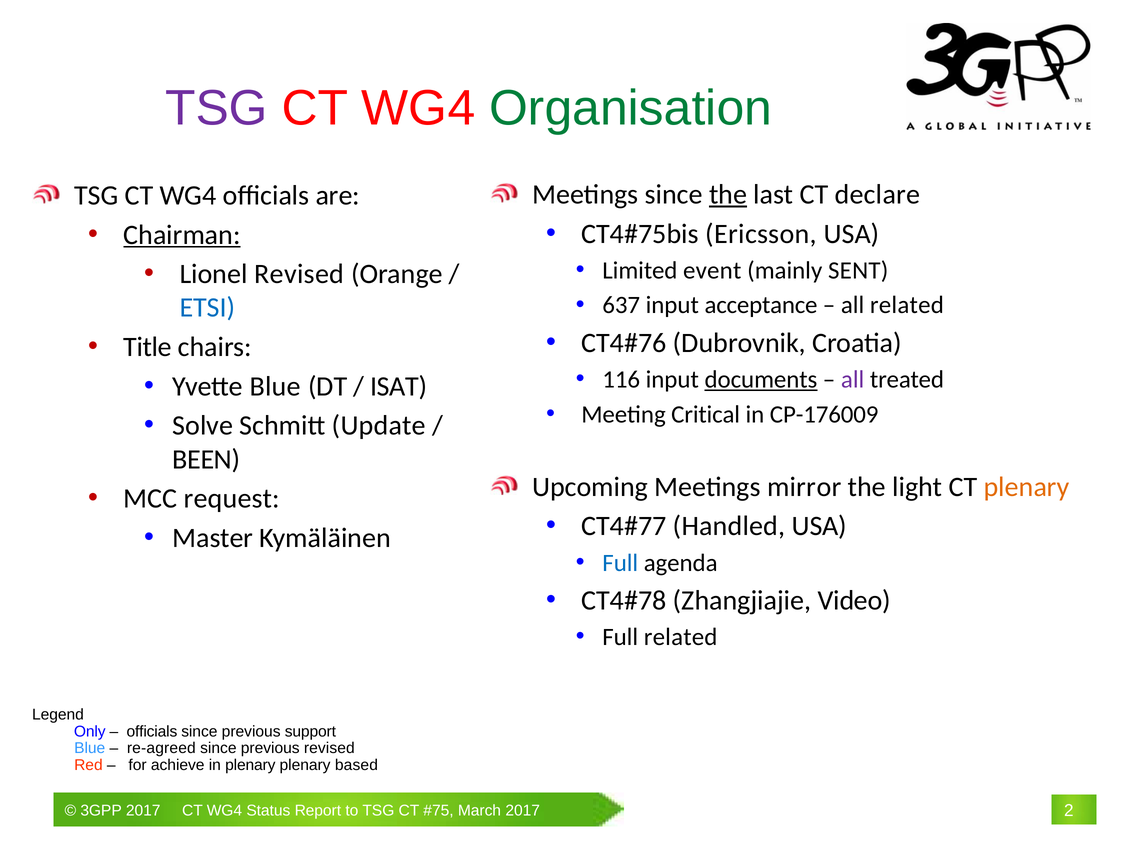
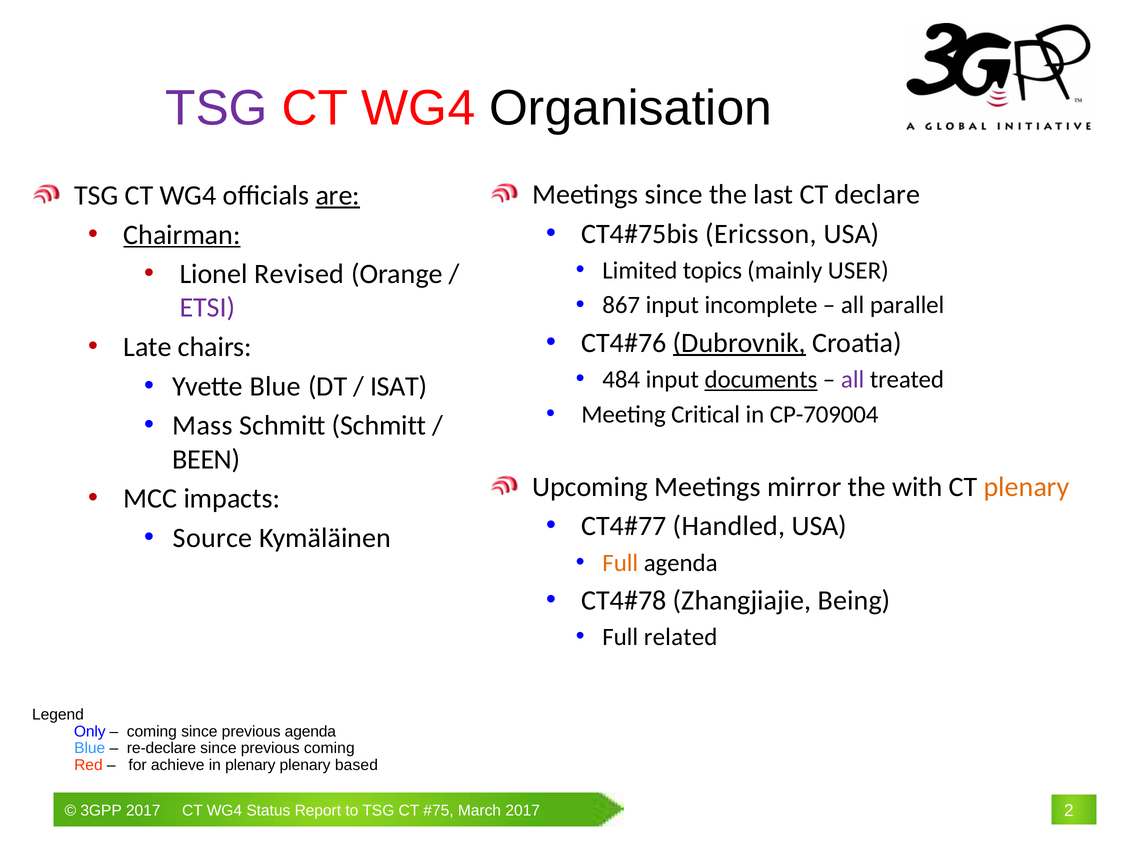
Organisation colour: green -> black
the at (728, 195) underline: present -> none
are underline: none -> present
event: event -> topics
SENT: SENT -> USER
637: 637 -> 867
acceptance: acceptance -> incomplete
all related: related -> parallel
ETSI colour: blue -> purple
Dubrovnik underline: none -> present
Title: Title -> Late
116: 116 -> 484
CP-176009: CP-176009 -> CP-709004
Solve: Solve -> Mass
Schmitt Update: Update -> Schmitt
light: light -> with
request: request -> impacts
Master: Master -> Source
Full at (620, 563) colour: blue -> orange
Video: Video -> Being
officials at (152, 732): officials -> coming
previous support: support -> agenda
re-agreed: re-agreed -> re-declare
previous revised: revised -> coming
